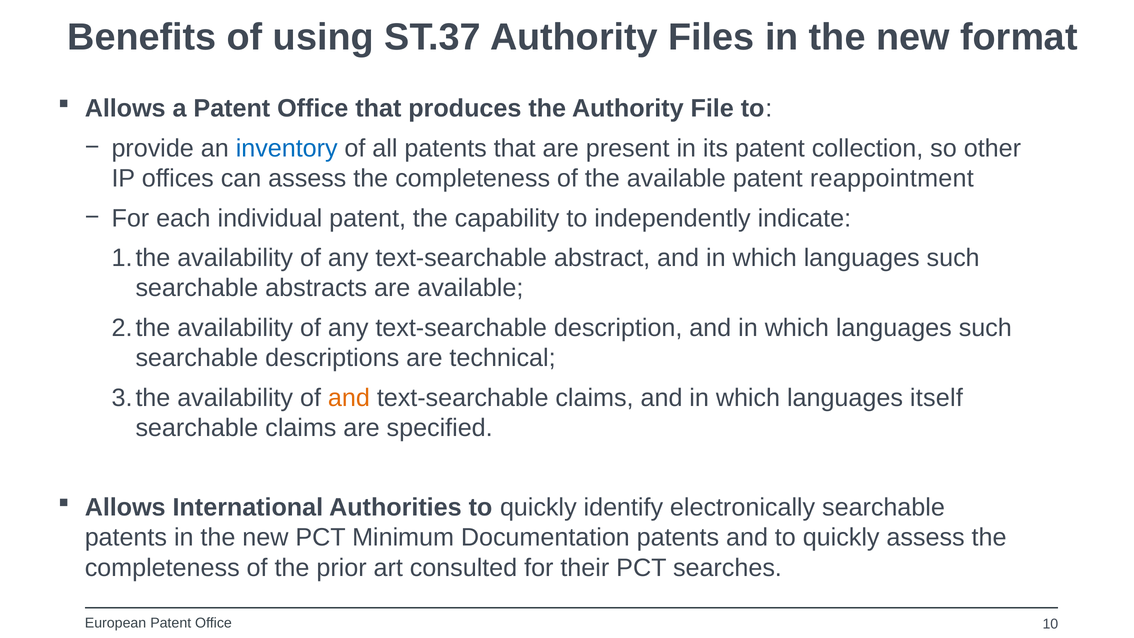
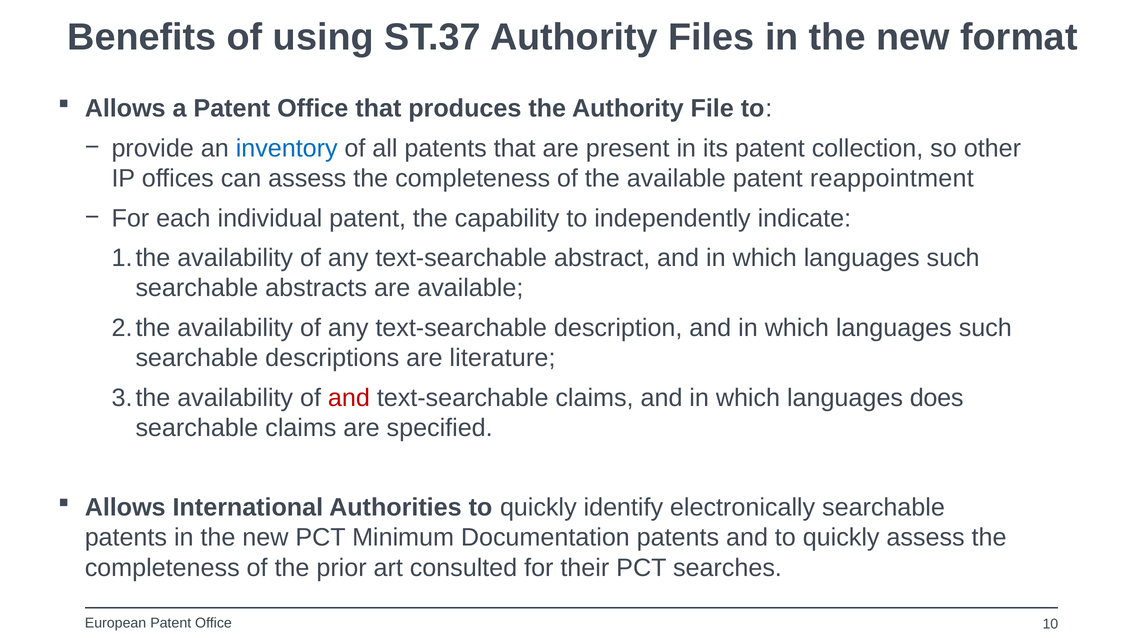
technical: technical -> literature
and at (349, 398) colour: orange -> red
itself: itself -> does
